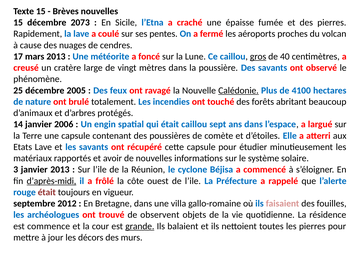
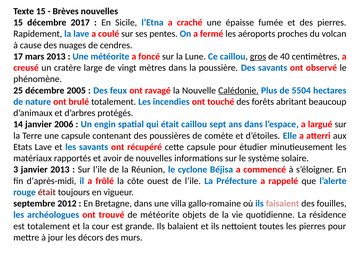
2073: 2073 -> 2017
4100: 4100 -> 5504
d’après-midi underline: present -> none
de observent: observent -> météorite
est commence: commence -> totalement
grande underline: present -> none
